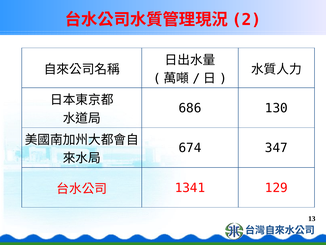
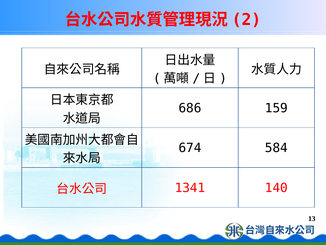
130: 130 -> 159
347: 347 -> 584
129: 129 -> 140
